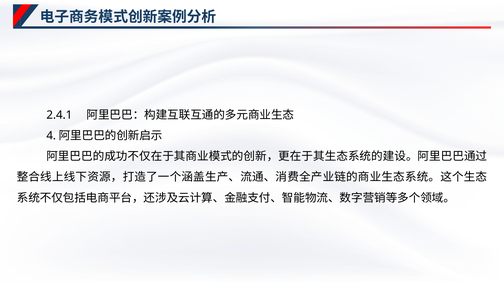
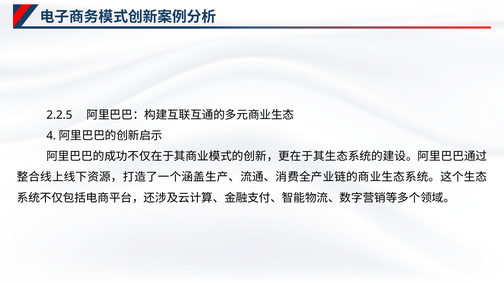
2.4.1: 2.4.1 -> 2.2.5
